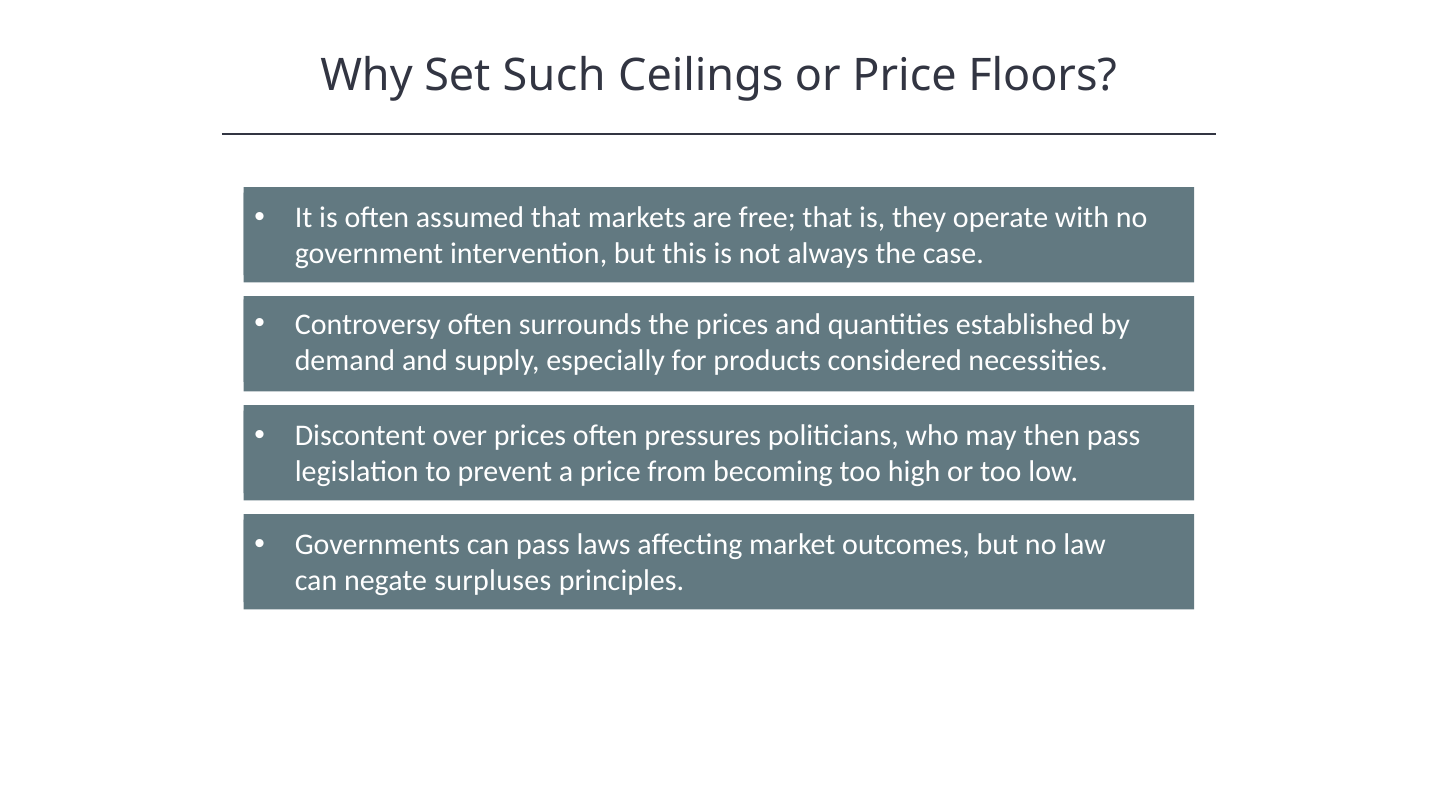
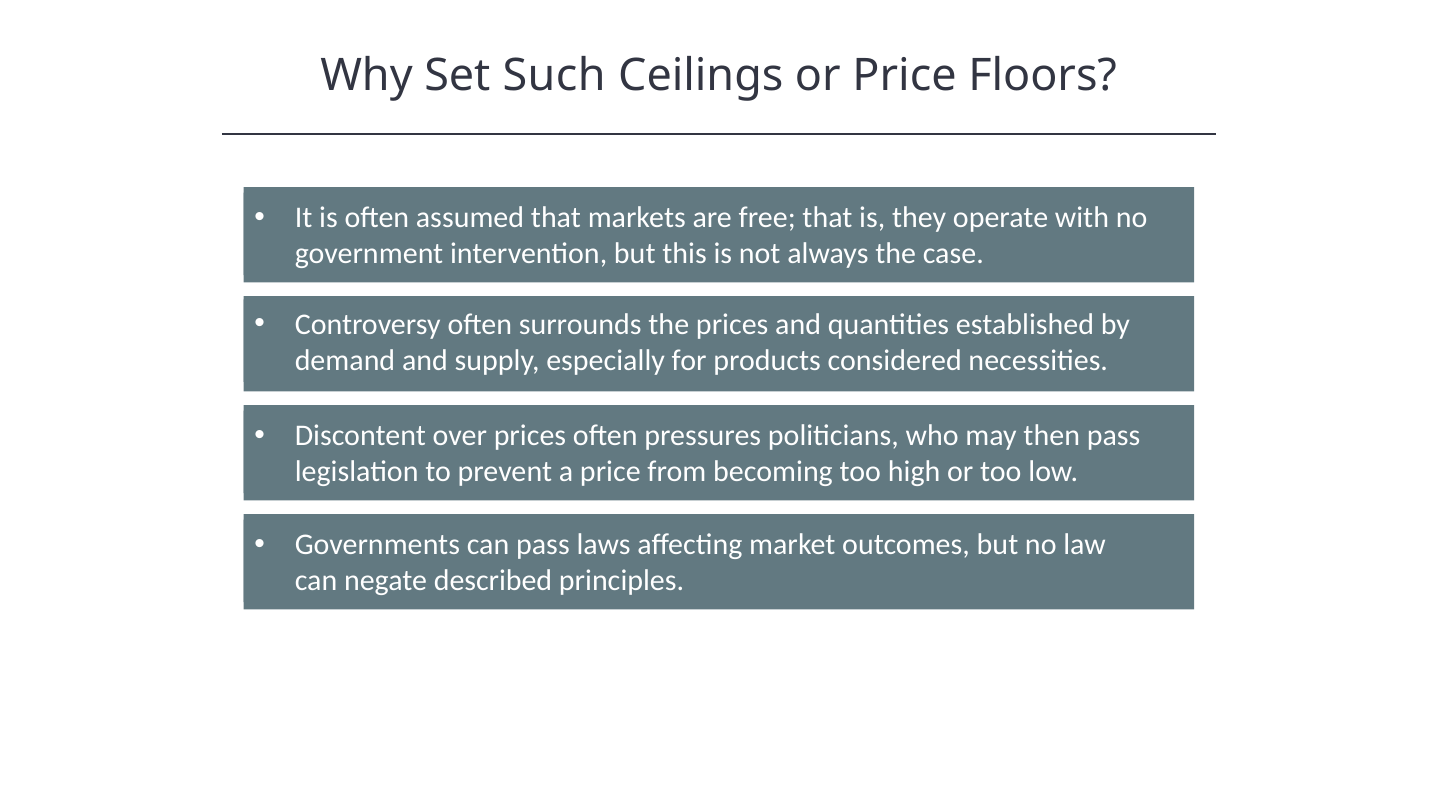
surpluses: surpluses -> described
